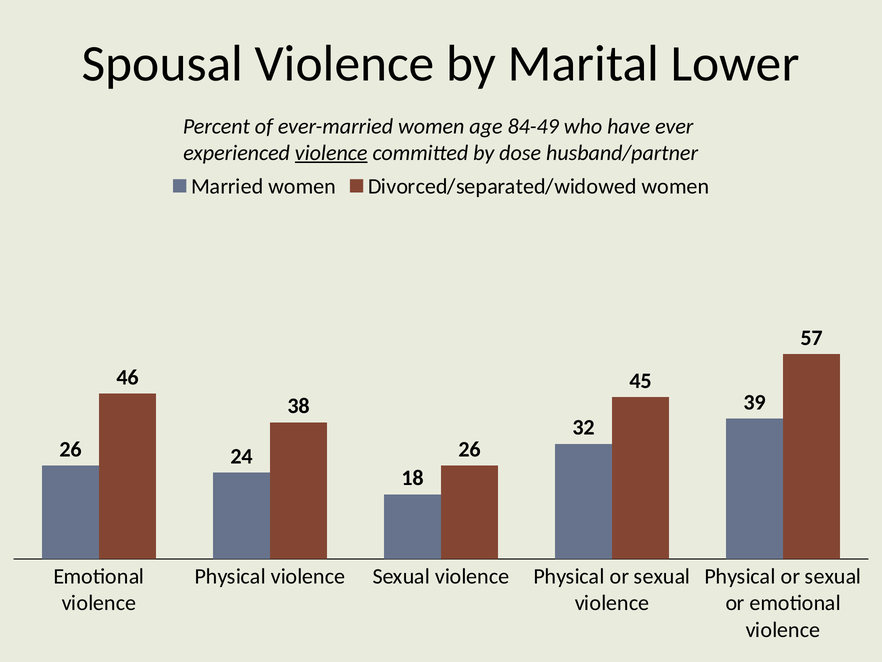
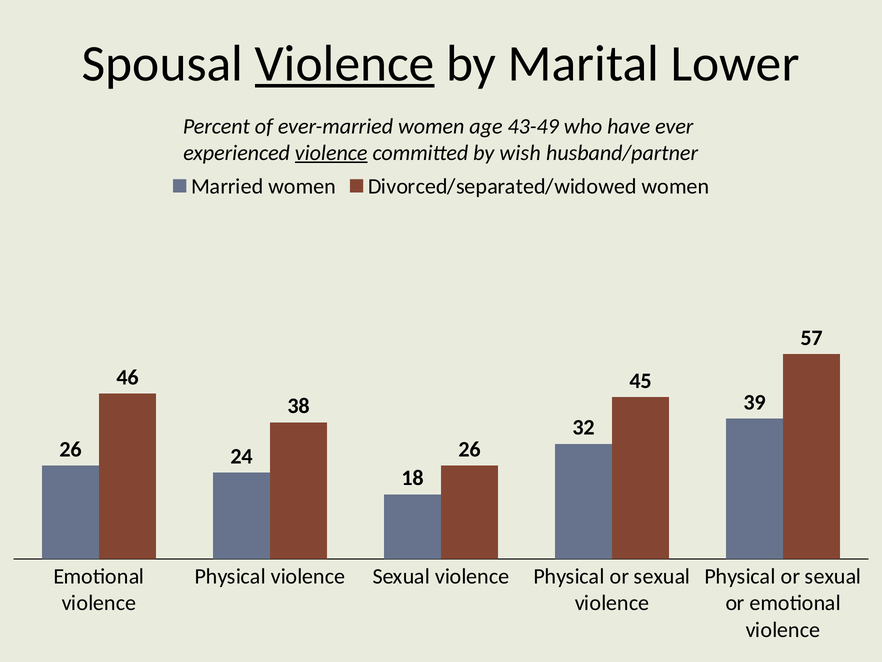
Violence at (345, 64) underline: none -> present
84-49: 84-49 -> 43-49
dose: dose -> wish
